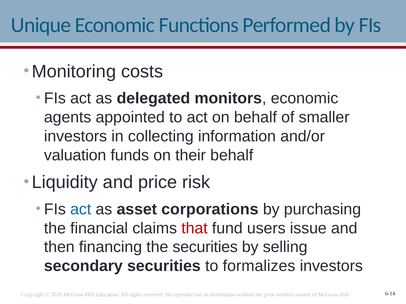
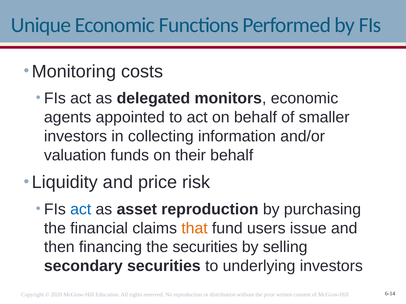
asset corporations: corporations -> reproduction
that colour: red -> orange
formalizes: formalizes -> underlying
